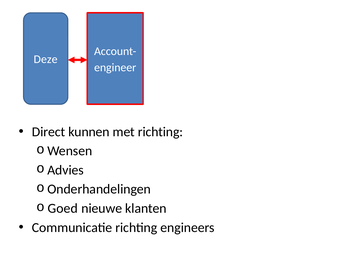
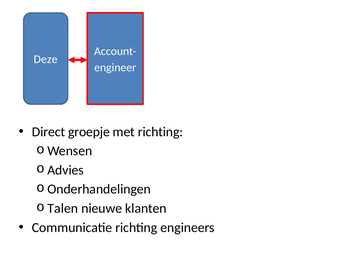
kunnen: kunnen -> groepje
Goed: Goed -> Talen
